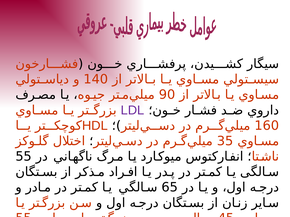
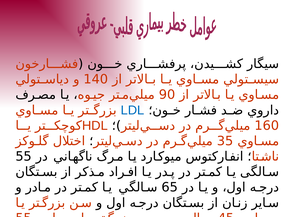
LDL colour: purple -> blue
